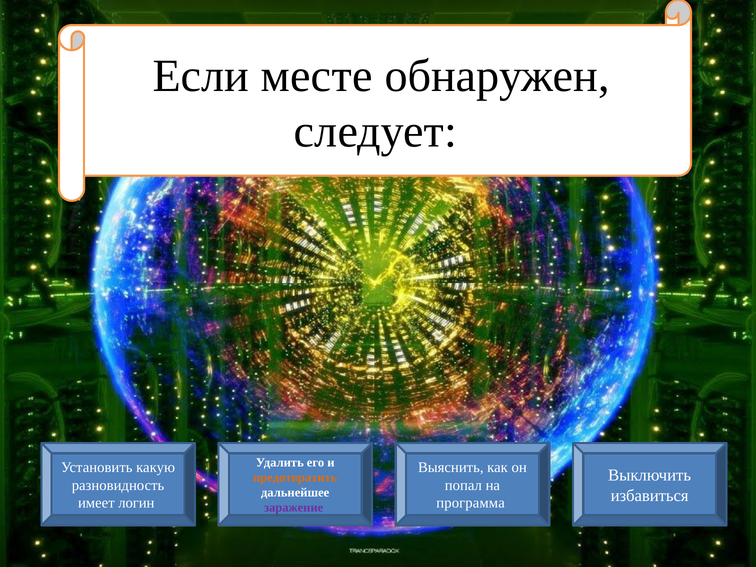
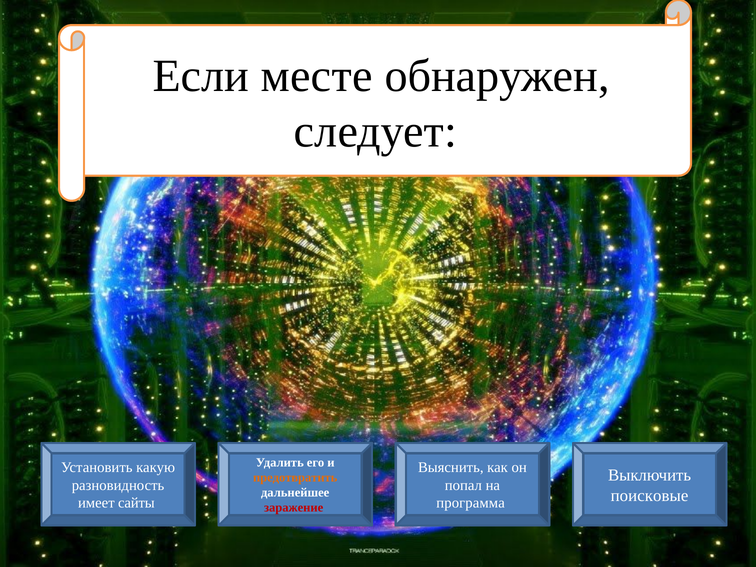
избавиться: избавиться -> поисковые
логин: логин -> сайты
заражение colour: purple -> red
